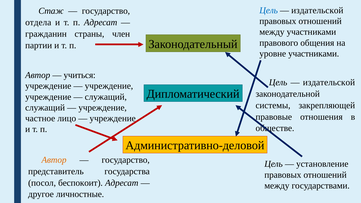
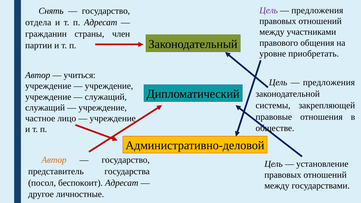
Цель at (269, 10) colour: blue -> purple
издательской at (317, 10): издательской -> предложения
Стаж: Стаж -> Снять
участниками at (314, 54): участниками -> приобретать
издательской at (329, 82): издательской -> предложения
